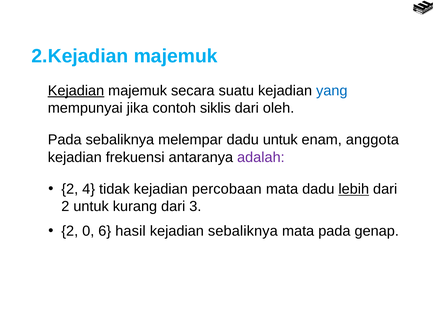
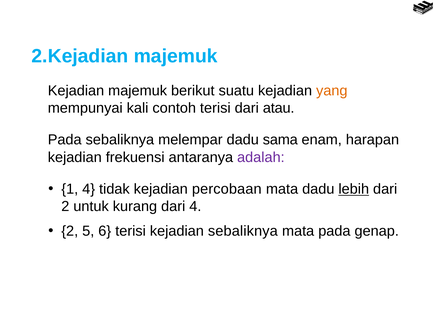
Kejadian at (76, 91) underline: present -> none
secara: secara -> berikut
yang colour: blue -> orange
jika: jika -> kali
contoh siklis: siklis -> terisi
oleh: oleh -> atau
dadu untuk: untuk -> sama
anggota: anggota -> harapan
2 at (70, 189): 2 -> 1
dari 3: 3 -> 4
0: 0 -> 5
6 hasil: hasil -> terisi
